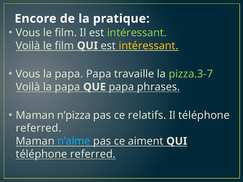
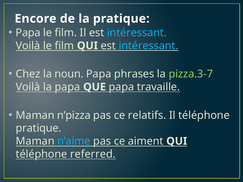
Vous at (28, 33): Vous -> Papa
intéressant at (137, 33) colour: light green -> light blue
intéressant at (148, 46) colour: yellow -> light blue
Vous at (28, 74): Vous -> Chez
papa at (69, 74): papa -> noun
travaille: travaille -> phrases
phrases: phrases -> travaille
referred at (39, 128): referred -> pratique
